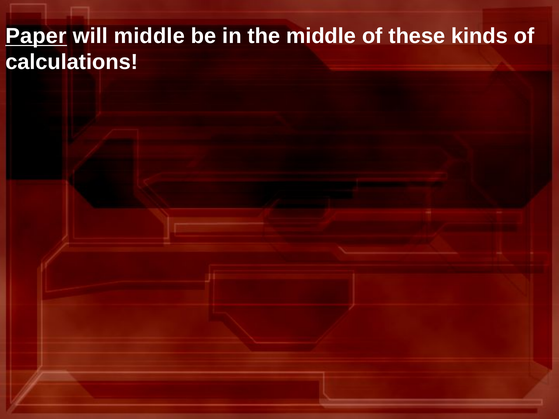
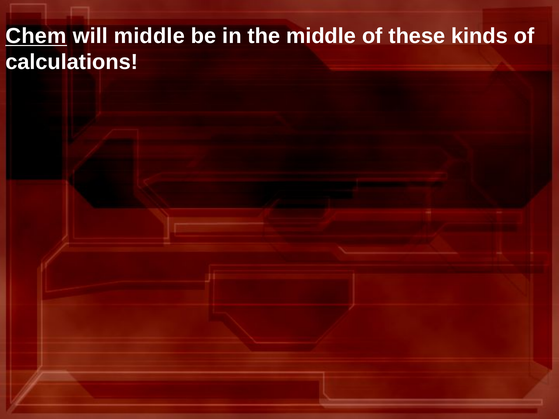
Paper: Paper -> Chem
